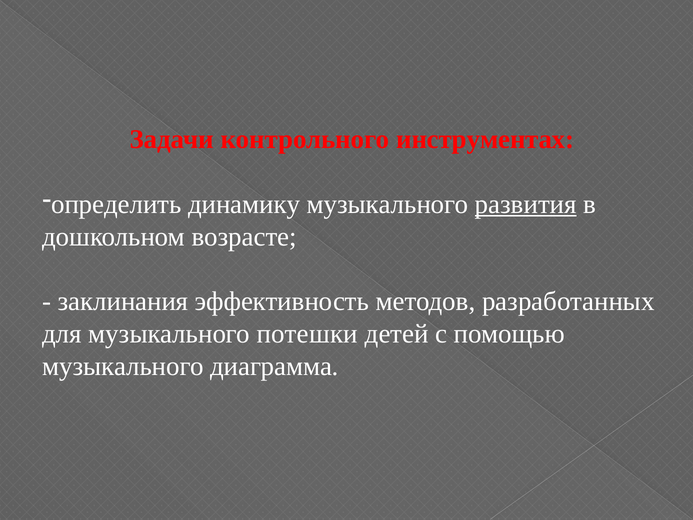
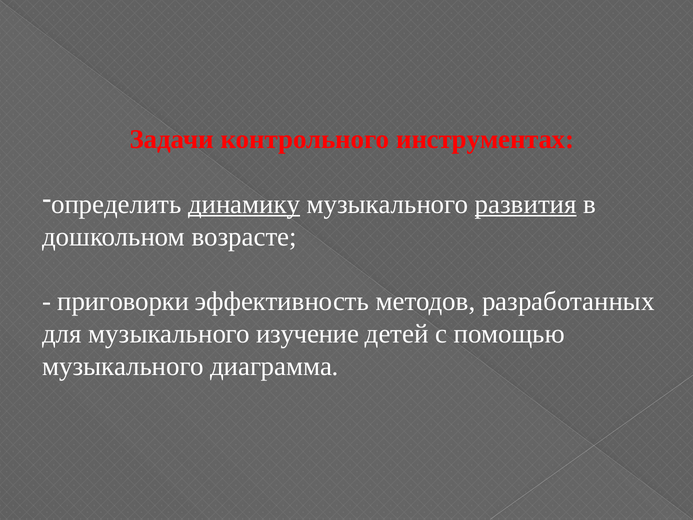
динамику underline: none -> present
заклинания: заклинания -> приговорки
потешки: потешки -> изучение
